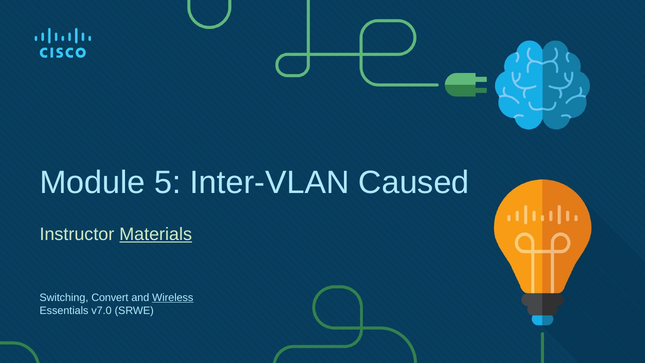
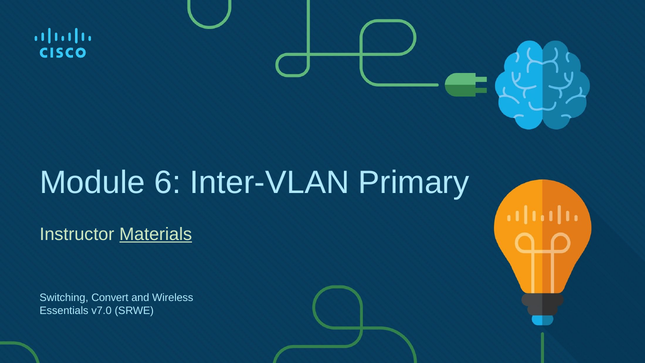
5: 5 -> 6
Caused: Caused -> Primary
Wireless underline: present -> none
